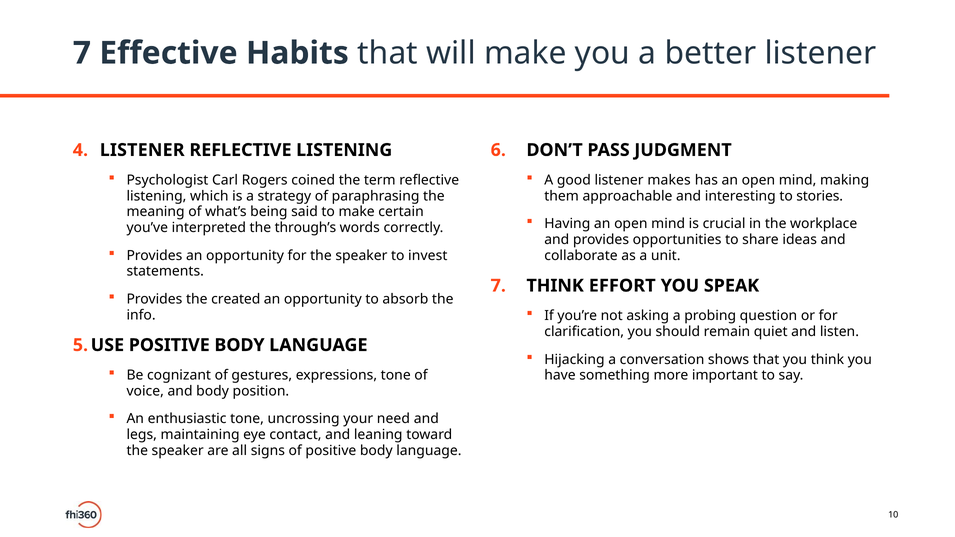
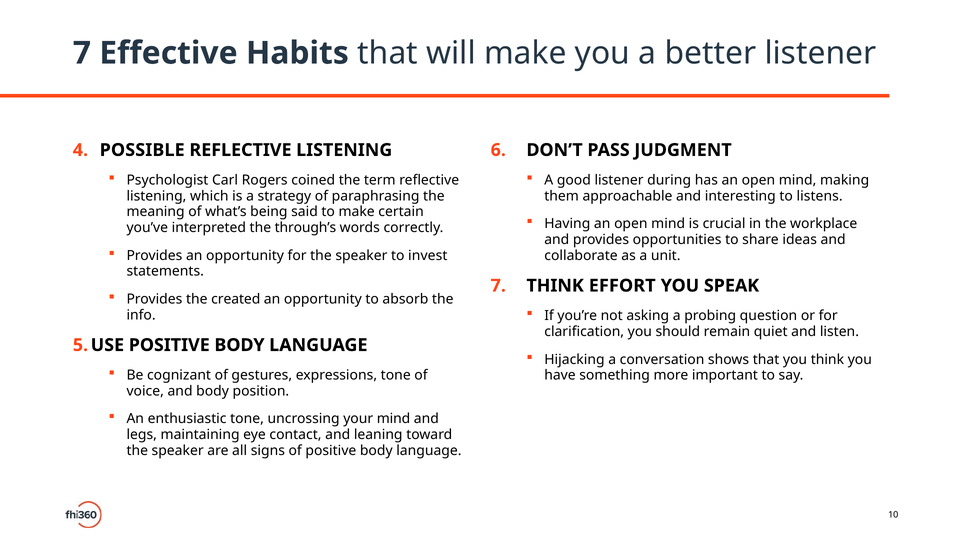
LISTENER at (142, 150): LISTENER -> POSSIBLE
makes: makes -> during
stories: stories -> listens
your need: need -> mind
